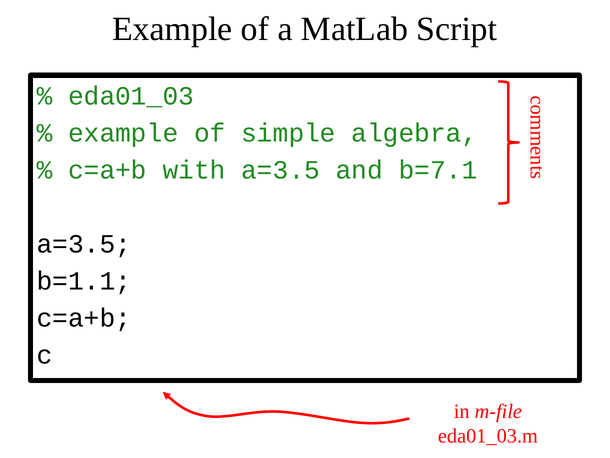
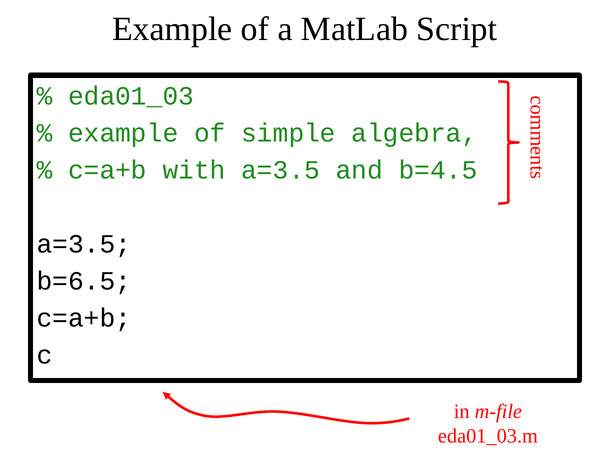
b=7.1: b=7.1 -> b=4.5
b=1.1: b=1.1 -> b=6.5
